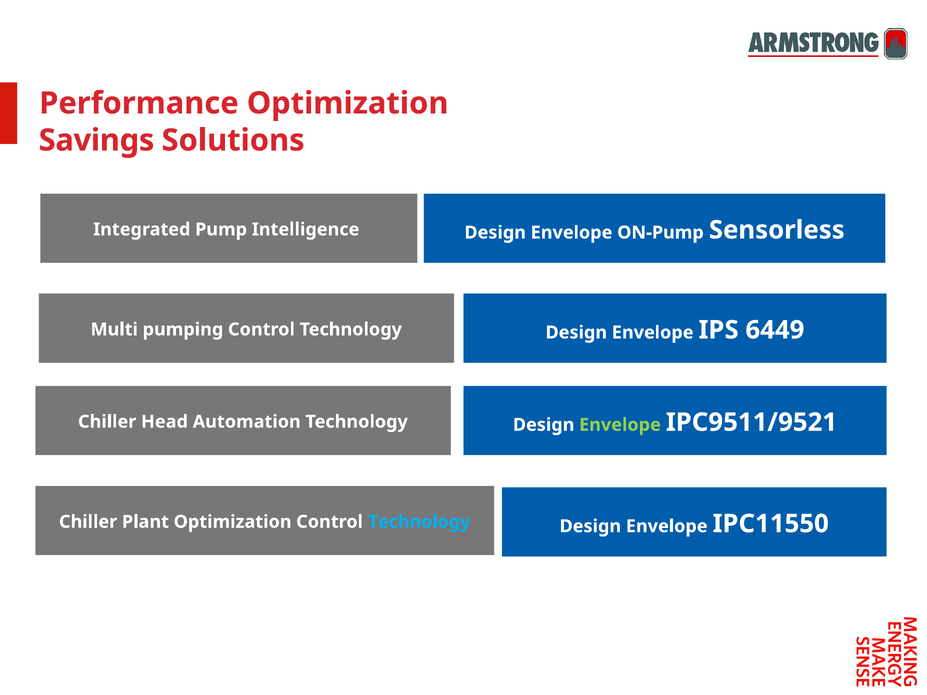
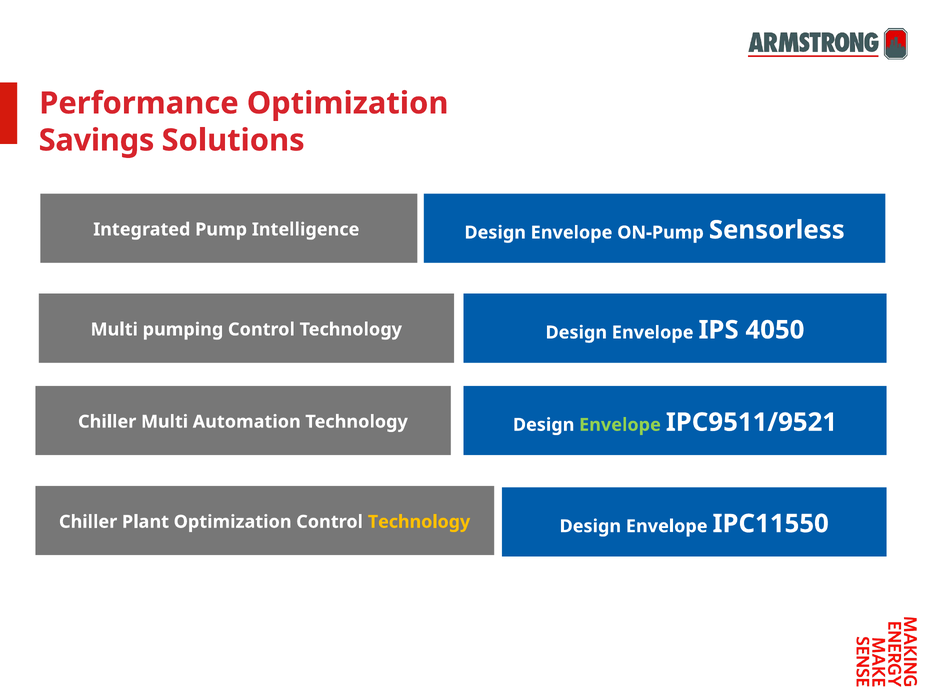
6449: 6449 -> 4050
Chiller Head: Head -> Multi
Technology at (419, 522) colour: light blue -> yellow
